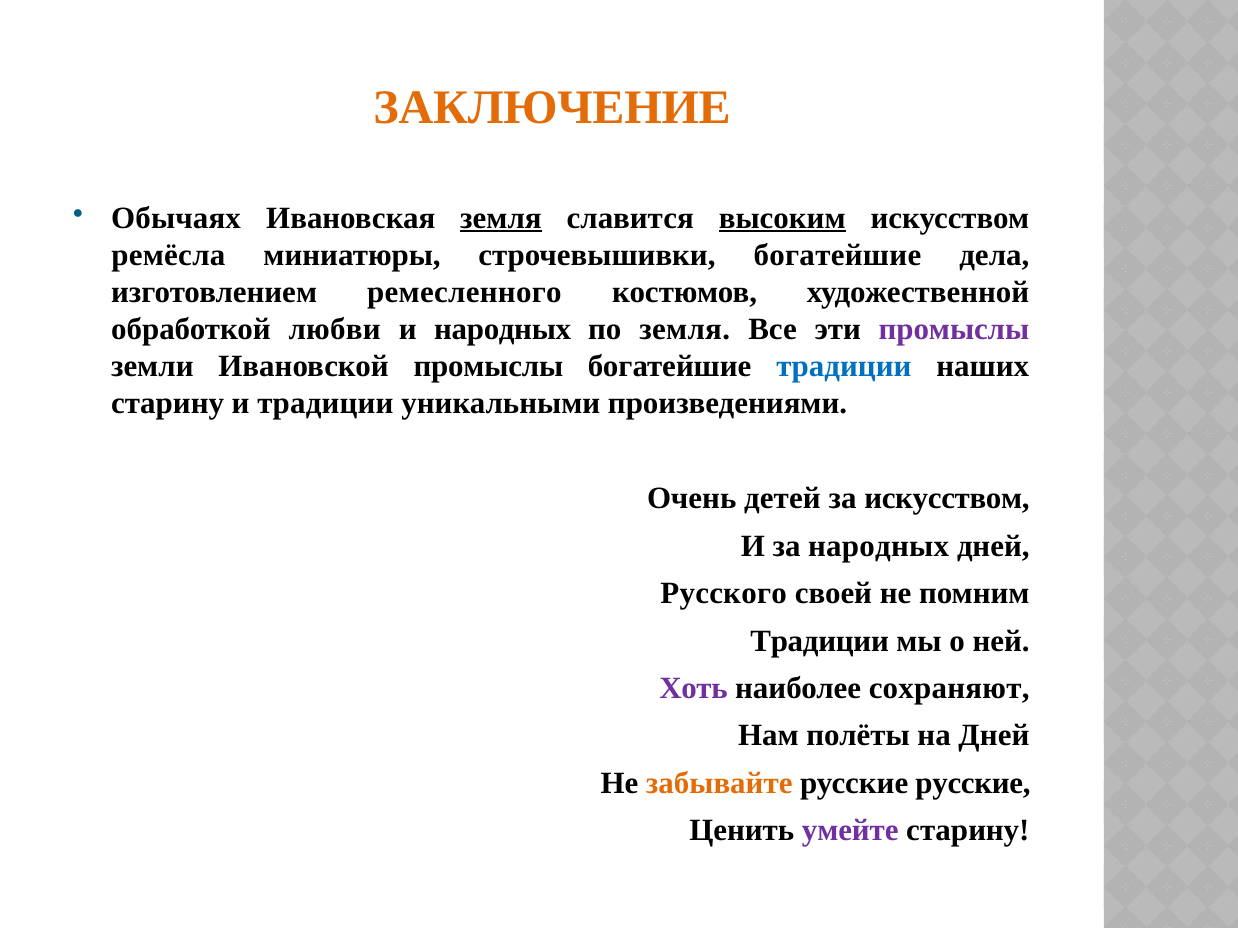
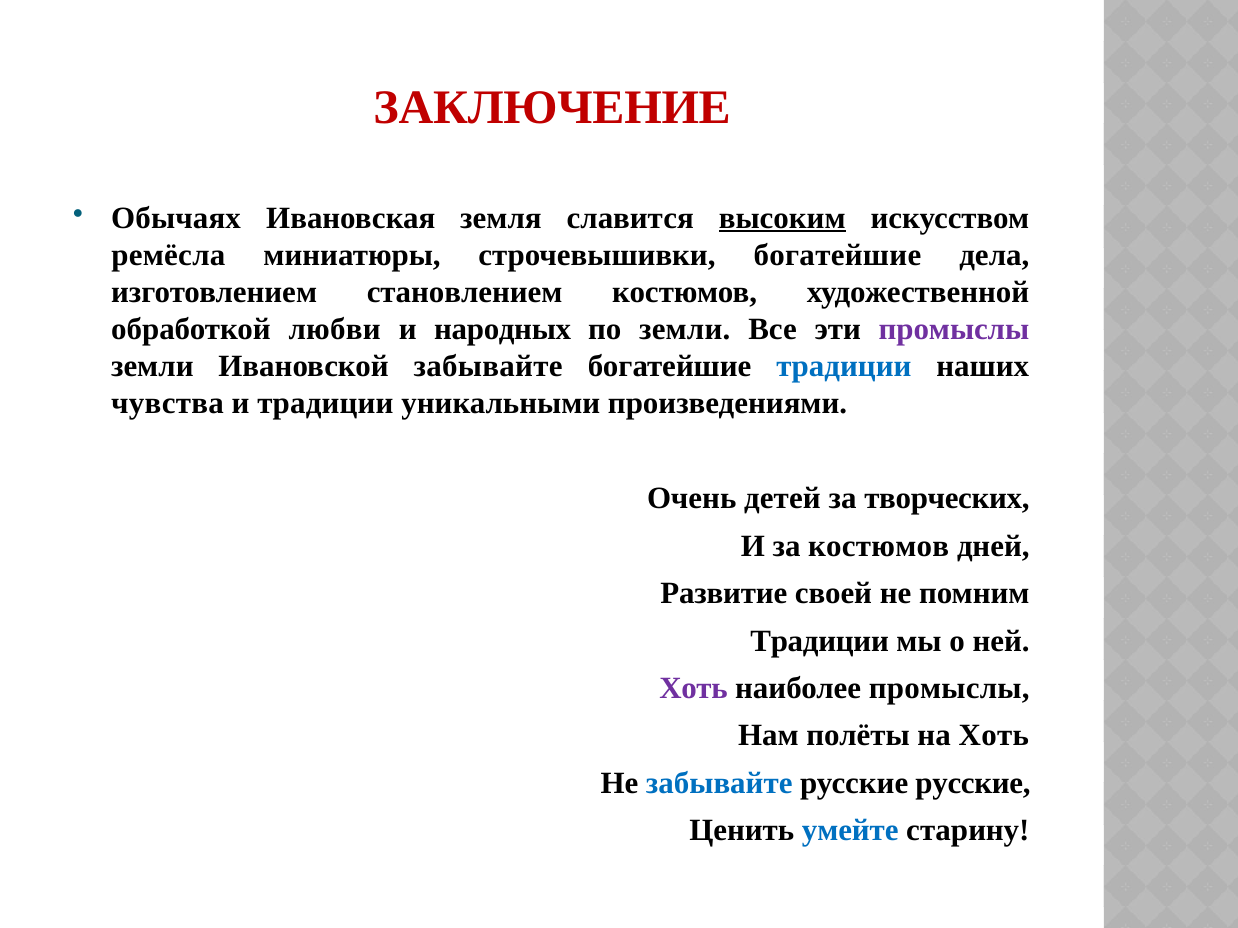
ЗАКЛЮЧЕНИЕ colour: orange -> red
земля at (501, 218) underline: present -> none
ремесленного: ремесленного -> становлением
по земля: земля -> земли
Ивановской промыслы: промыслы -> забывайте
старину at (168, 404): старину -> чувства
за искусством: искусством -> творческих
за народных: народных -> костюмов
Русского: Русского -> Развитие
наиболее сохраняют: сохраняют -> промыслы
на Дней: Дней -> Хоть
забывайте at (719, 784) colour: orange -> blue
умейте colour: purple -> blue
